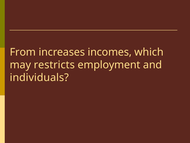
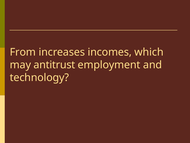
restricts: restricts -> antitrust
individuals: individuals -> technology
